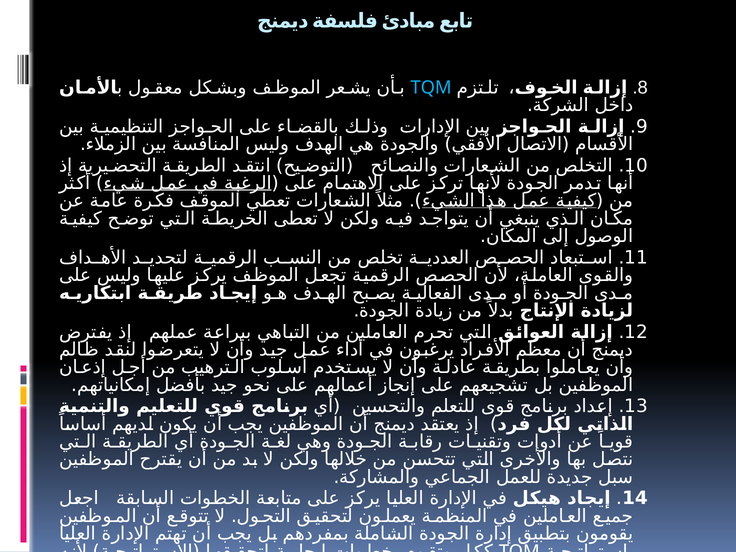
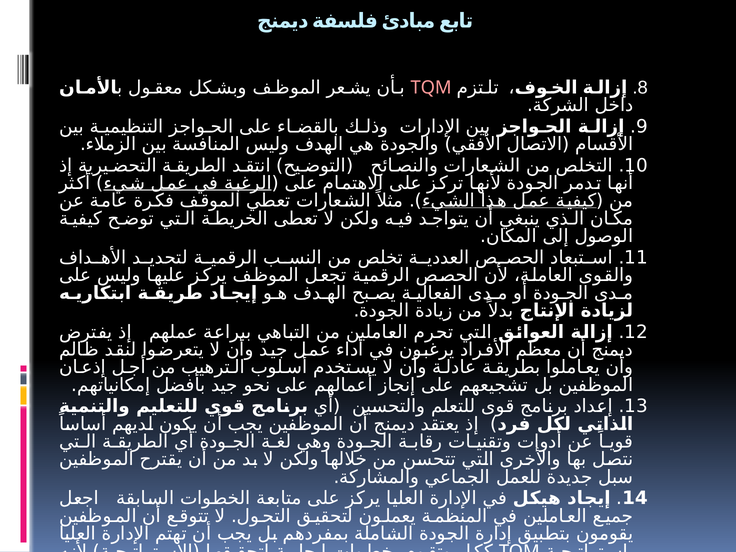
TQM at (431, 87) colour: light blue -> pink
